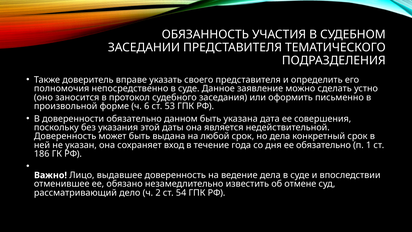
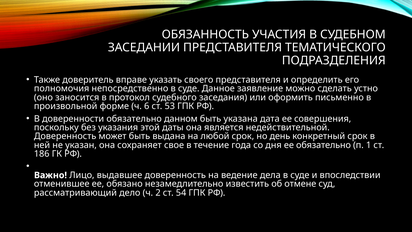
но дела: дела -> день
вход: вход -> свое
